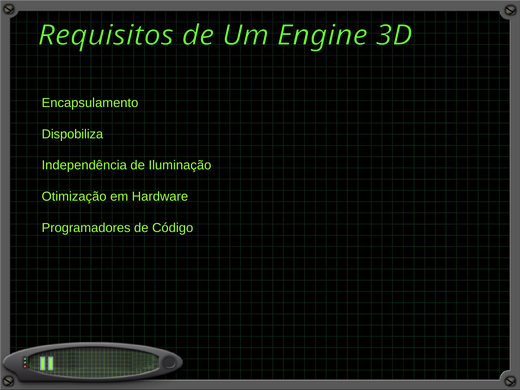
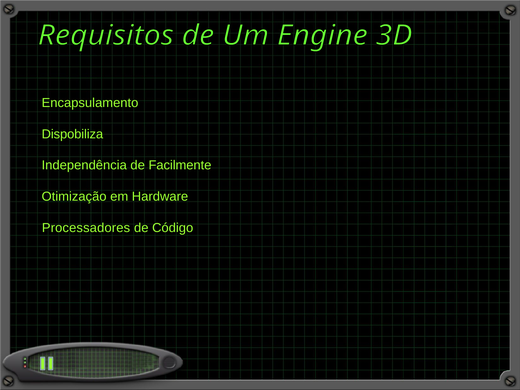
Iluminação: Iluminação -> Facilmente
Programadores: Programadores -> Processadores
